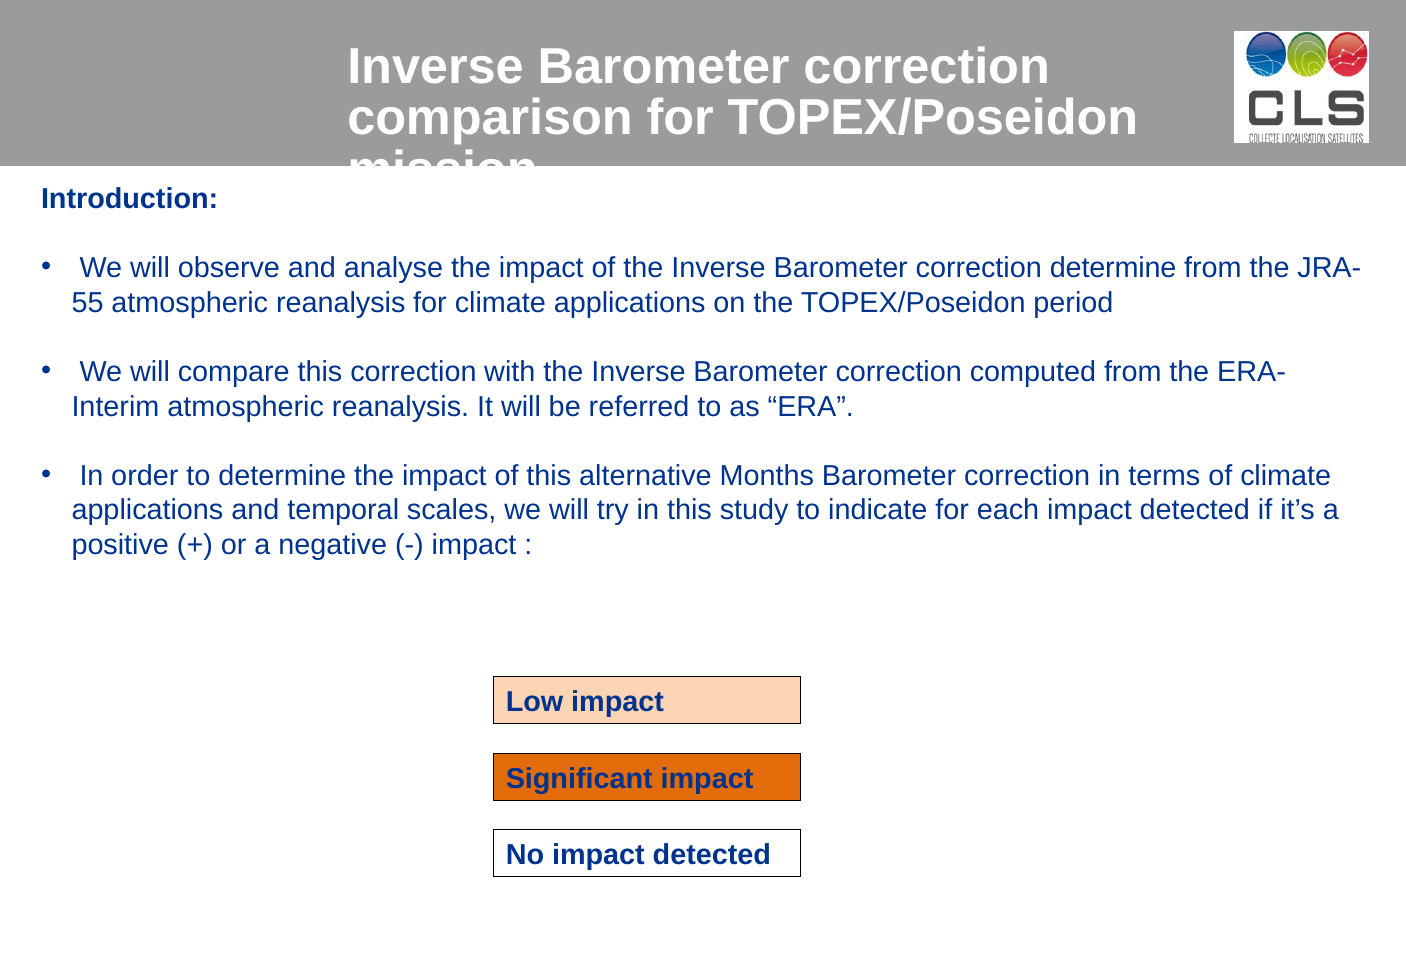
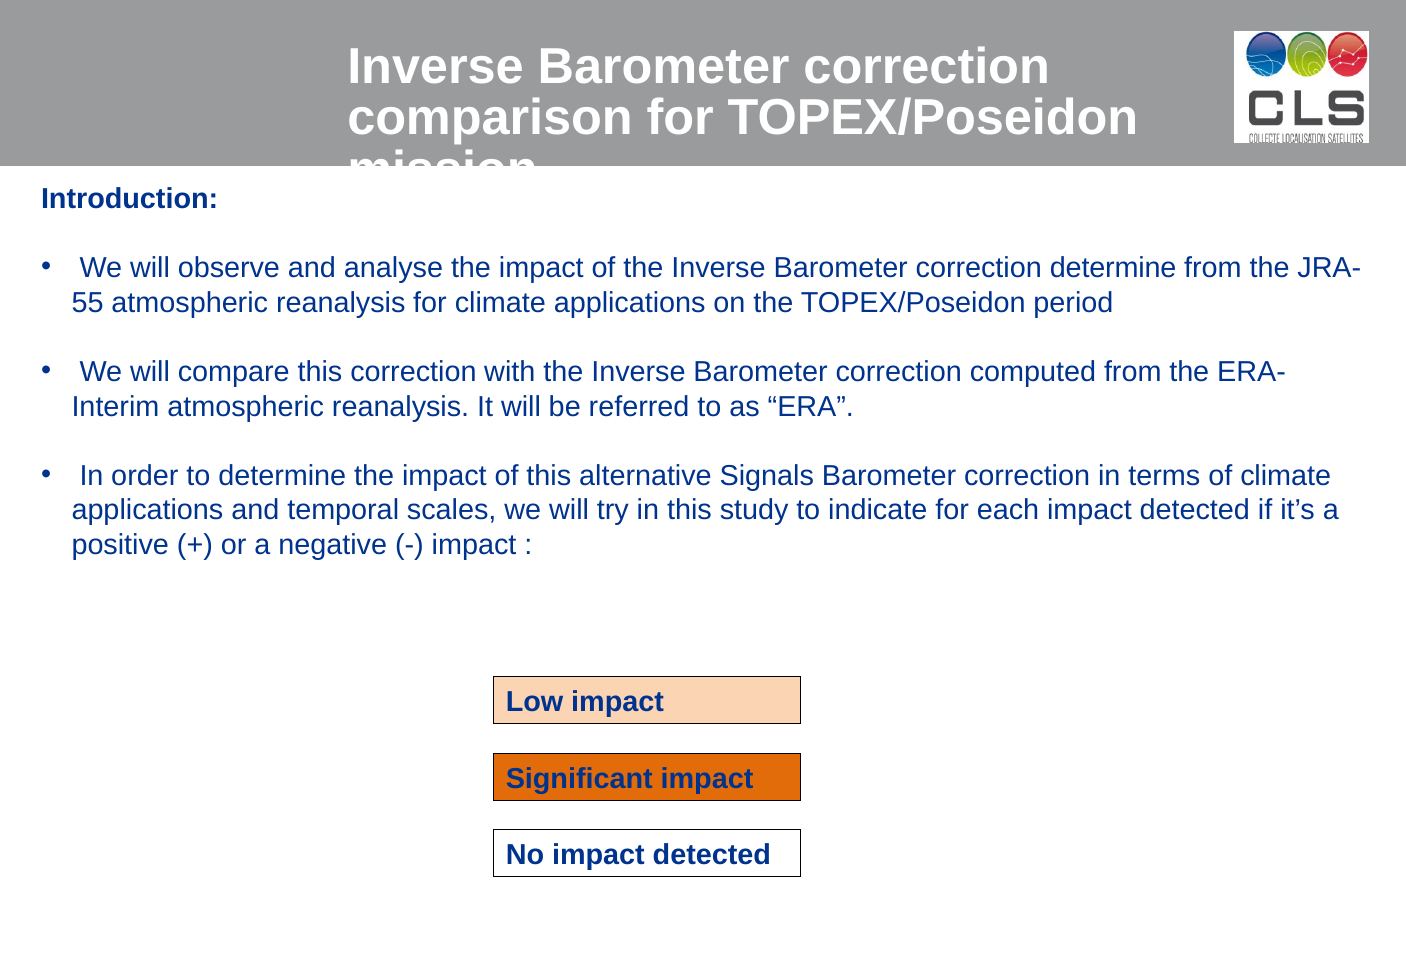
Months: Months -> Signals
